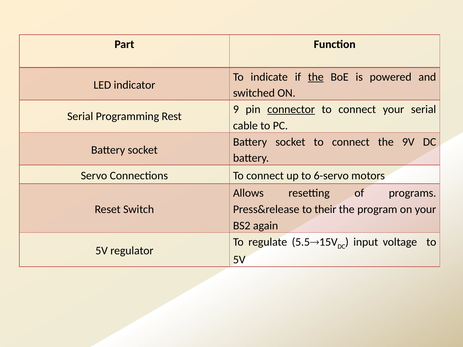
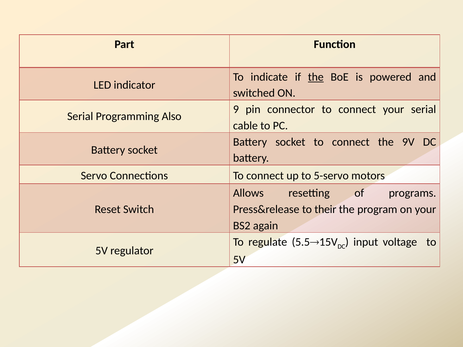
connector underline: present -> none
Rest: Rest -> Also
6-servo: 6-servo -> 5-servo
